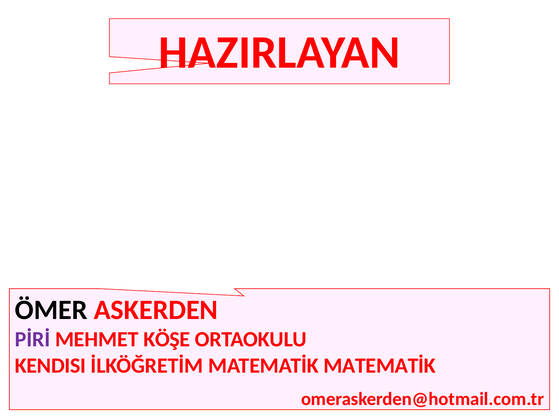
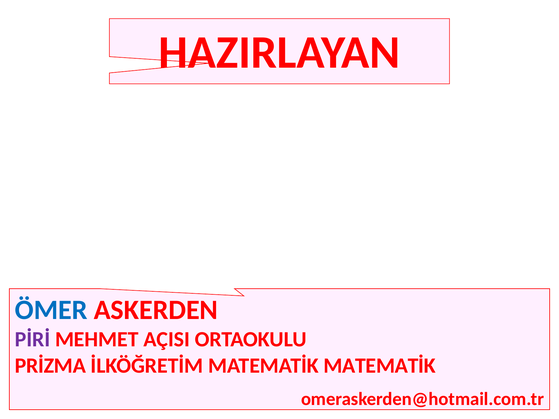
ÖMER colour: black -> blue
KÖŞE: KÖŞE -> AÇISI
KENDISI: KENDISI -> PRİZMA
